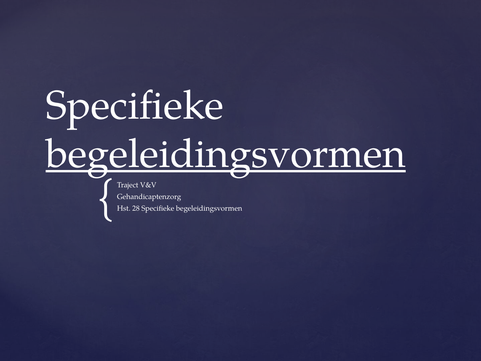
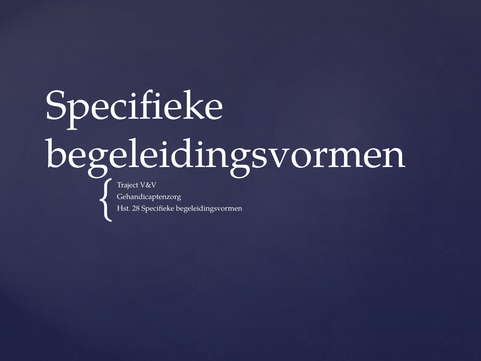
begeleidingsvormen at (226, 154) underline: present -> none
